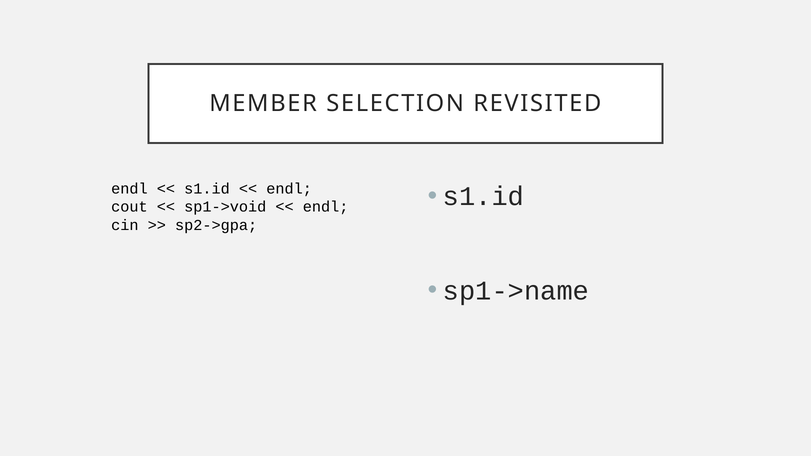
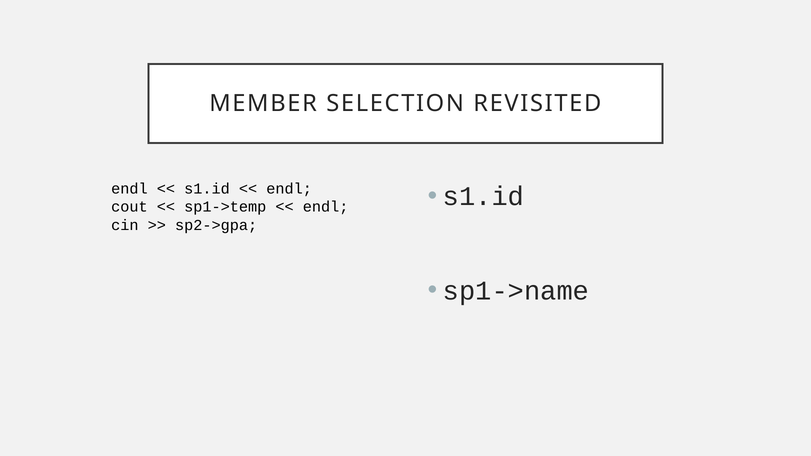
sp1->void: sp1->void -> sp1->temp
